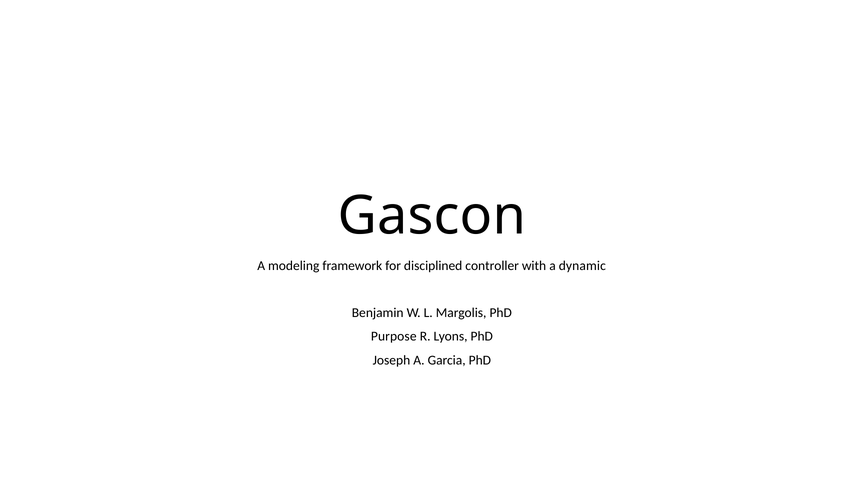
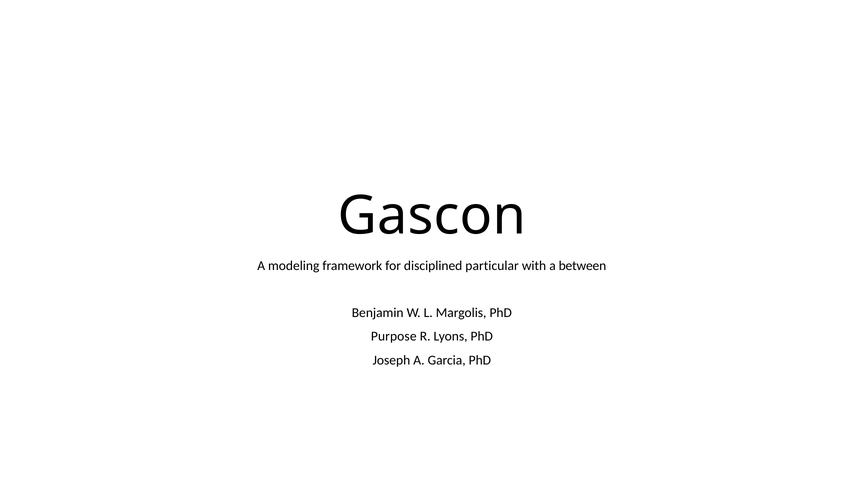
controller: controller -> particular
dynamic: dynamic -> between
